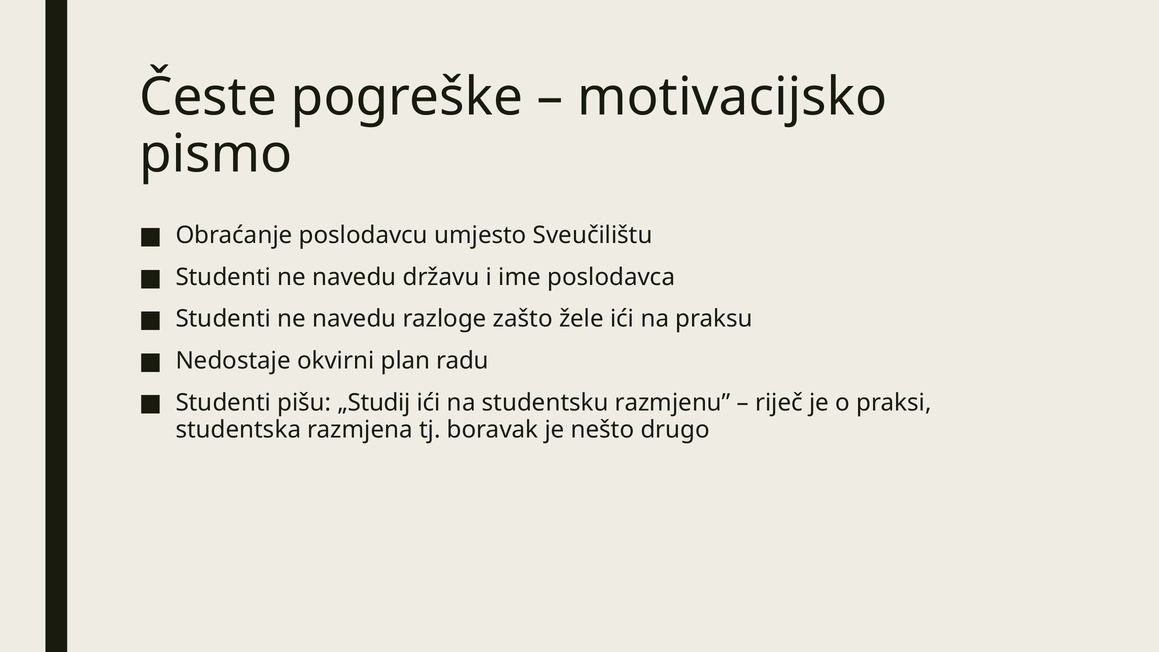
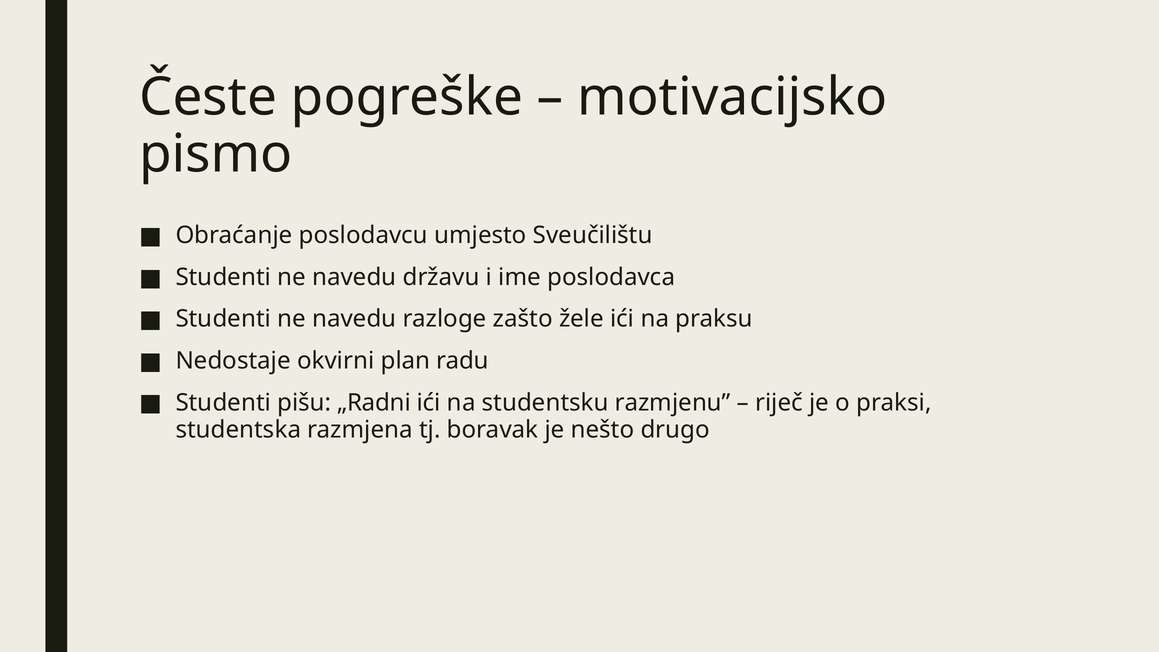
„Studij: „Studij -> „Radni
